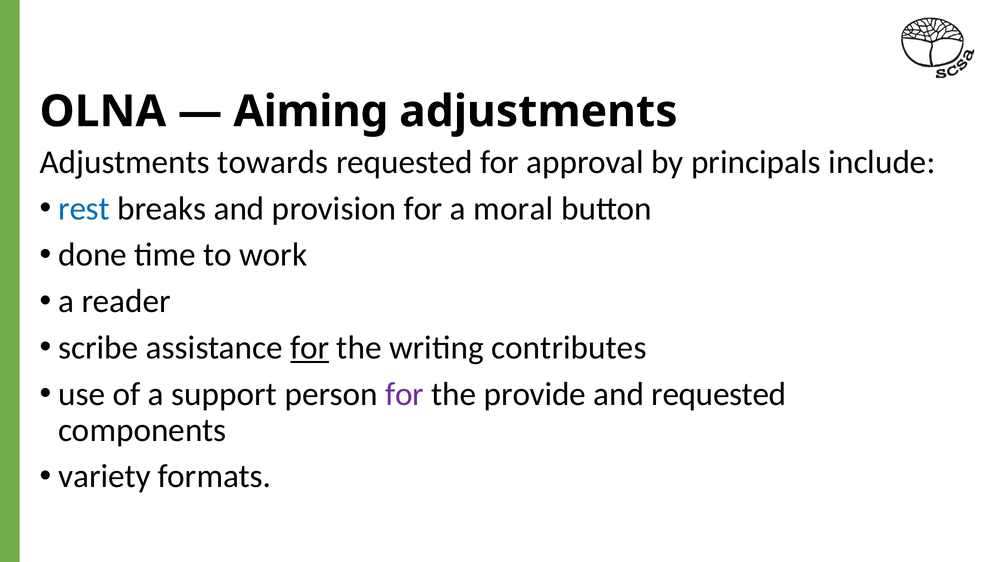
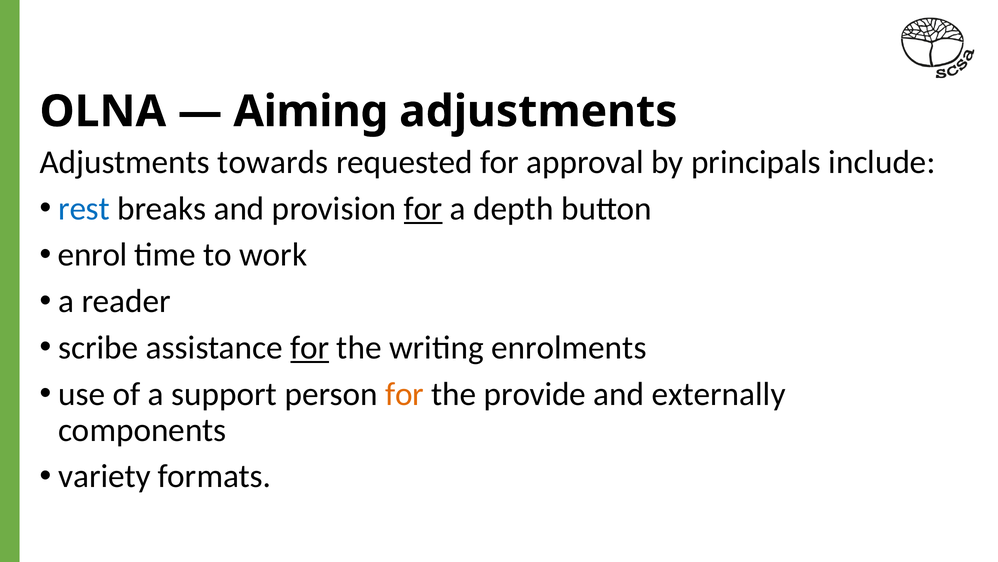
for at (423, 208) underline: none -> present
moral: moral -> depth
done: done -> enrol
contributes: contributes -> enrolments
for at (405, 394) colour: purple -> orange
and requested: requested -> externally
